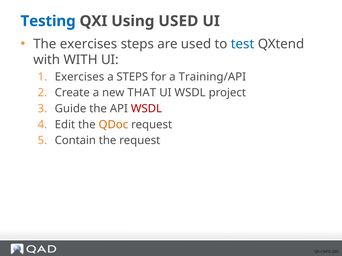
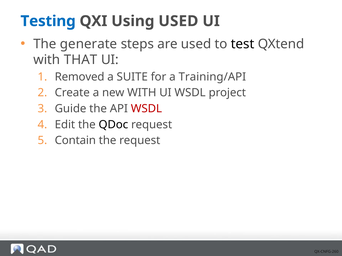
The exercises: exercises -> generate
test colour: blue -> black
with WITH: WITH -> THAT
Exercises at (79, 77): Exercises -> Removed
a STEPS: STEPS -> SUITE
new THAT: THAT -> WITH
QDoc colour: orange -> black
